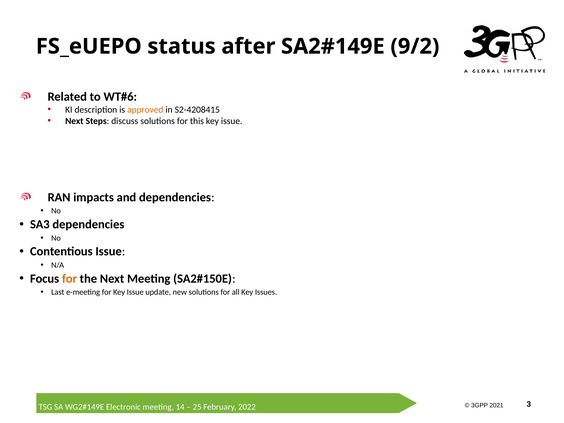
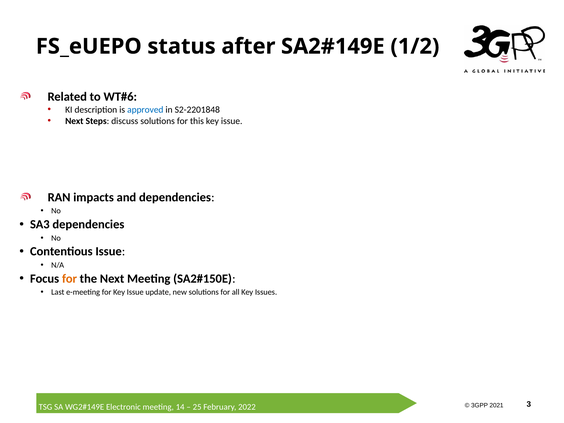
9/2: 9/2 -> 1/2
approved colour: orange -> blue
S2-4208415: S2-4208415 -> S2-2201848
